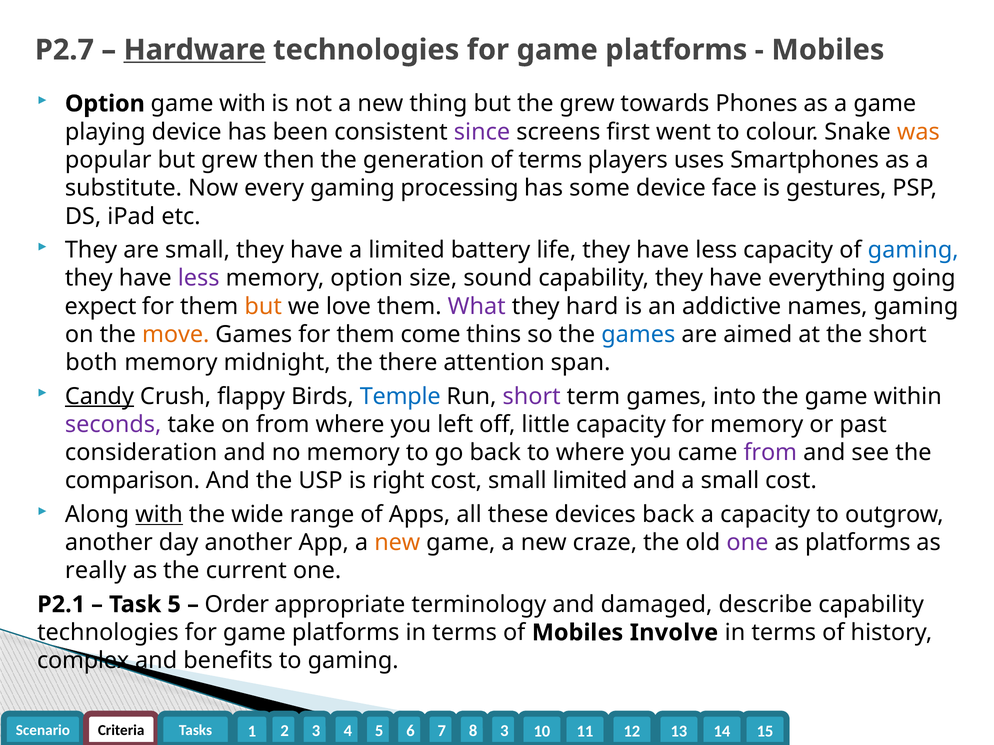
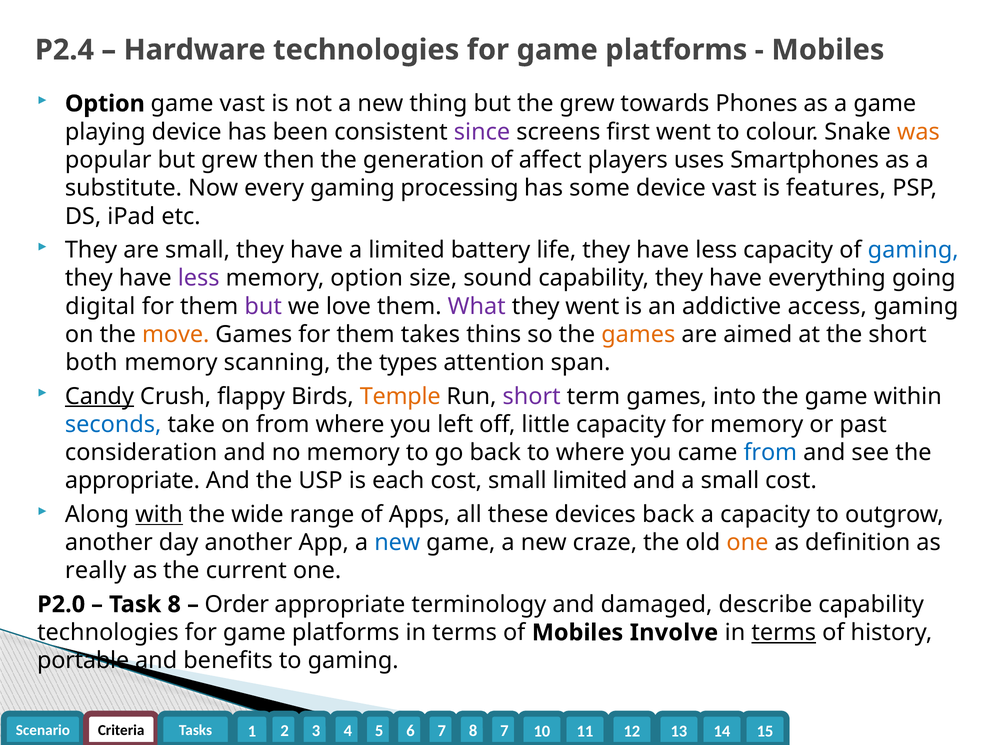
P2.7: P2.7 -> P2.4
Hardware underline: present -> none
game with: with -> vast
of terms: terms -> affect
device face: face -> vast
gestures: gestures -> features
expect: expect -> digital
but at (263, 306) colour: orange -> purple
they hard: hard -> went
names: names -> access
come: come -> takes
games at (638, 335) colour: blue -> orange
midnight: midnight -> scanning
there: there -> types
Temple colour: blue -> orange
seconds colour: purple -> blue
from at (770, 453) colour: purple -> blue
comparison at (132, 481): comparison -> appropriate
right: right -> each
new at (397, 543) colour: orange -> blue
one at (747, 543) colour: purple -> orange
as platforms: platforms -> definition
P2.1: P2.1 -> P2.0
Task 5: 5 -> 8
terms at (784, 633) underline: none -> present
complex: complex -> portable
3 at (504, 731): 3 -> 7
